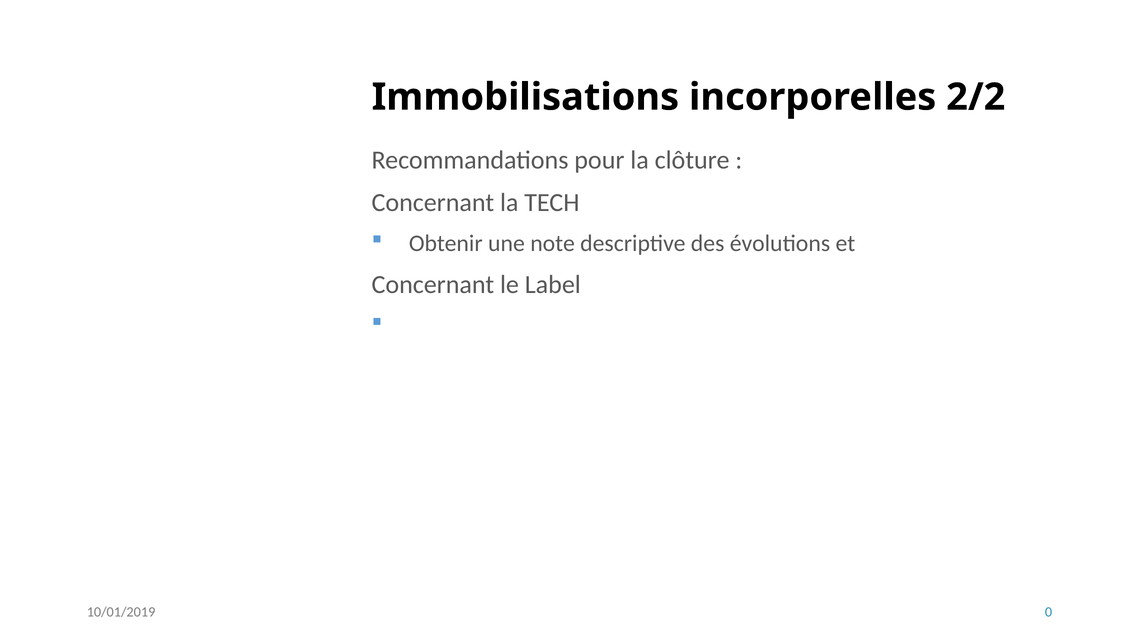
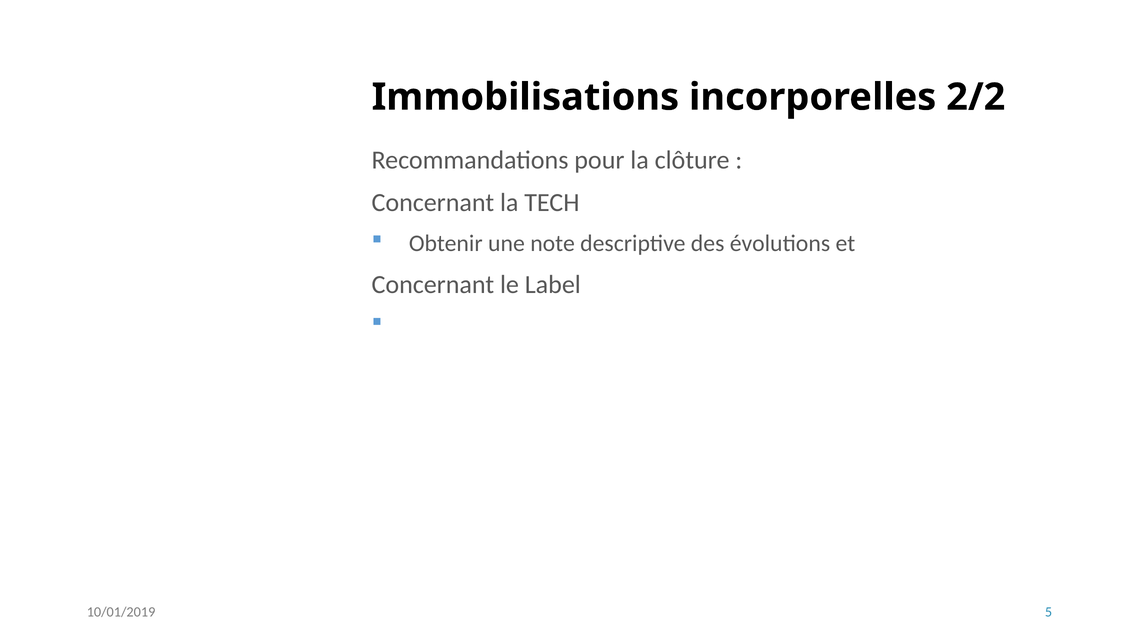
0: 0 -> 5
